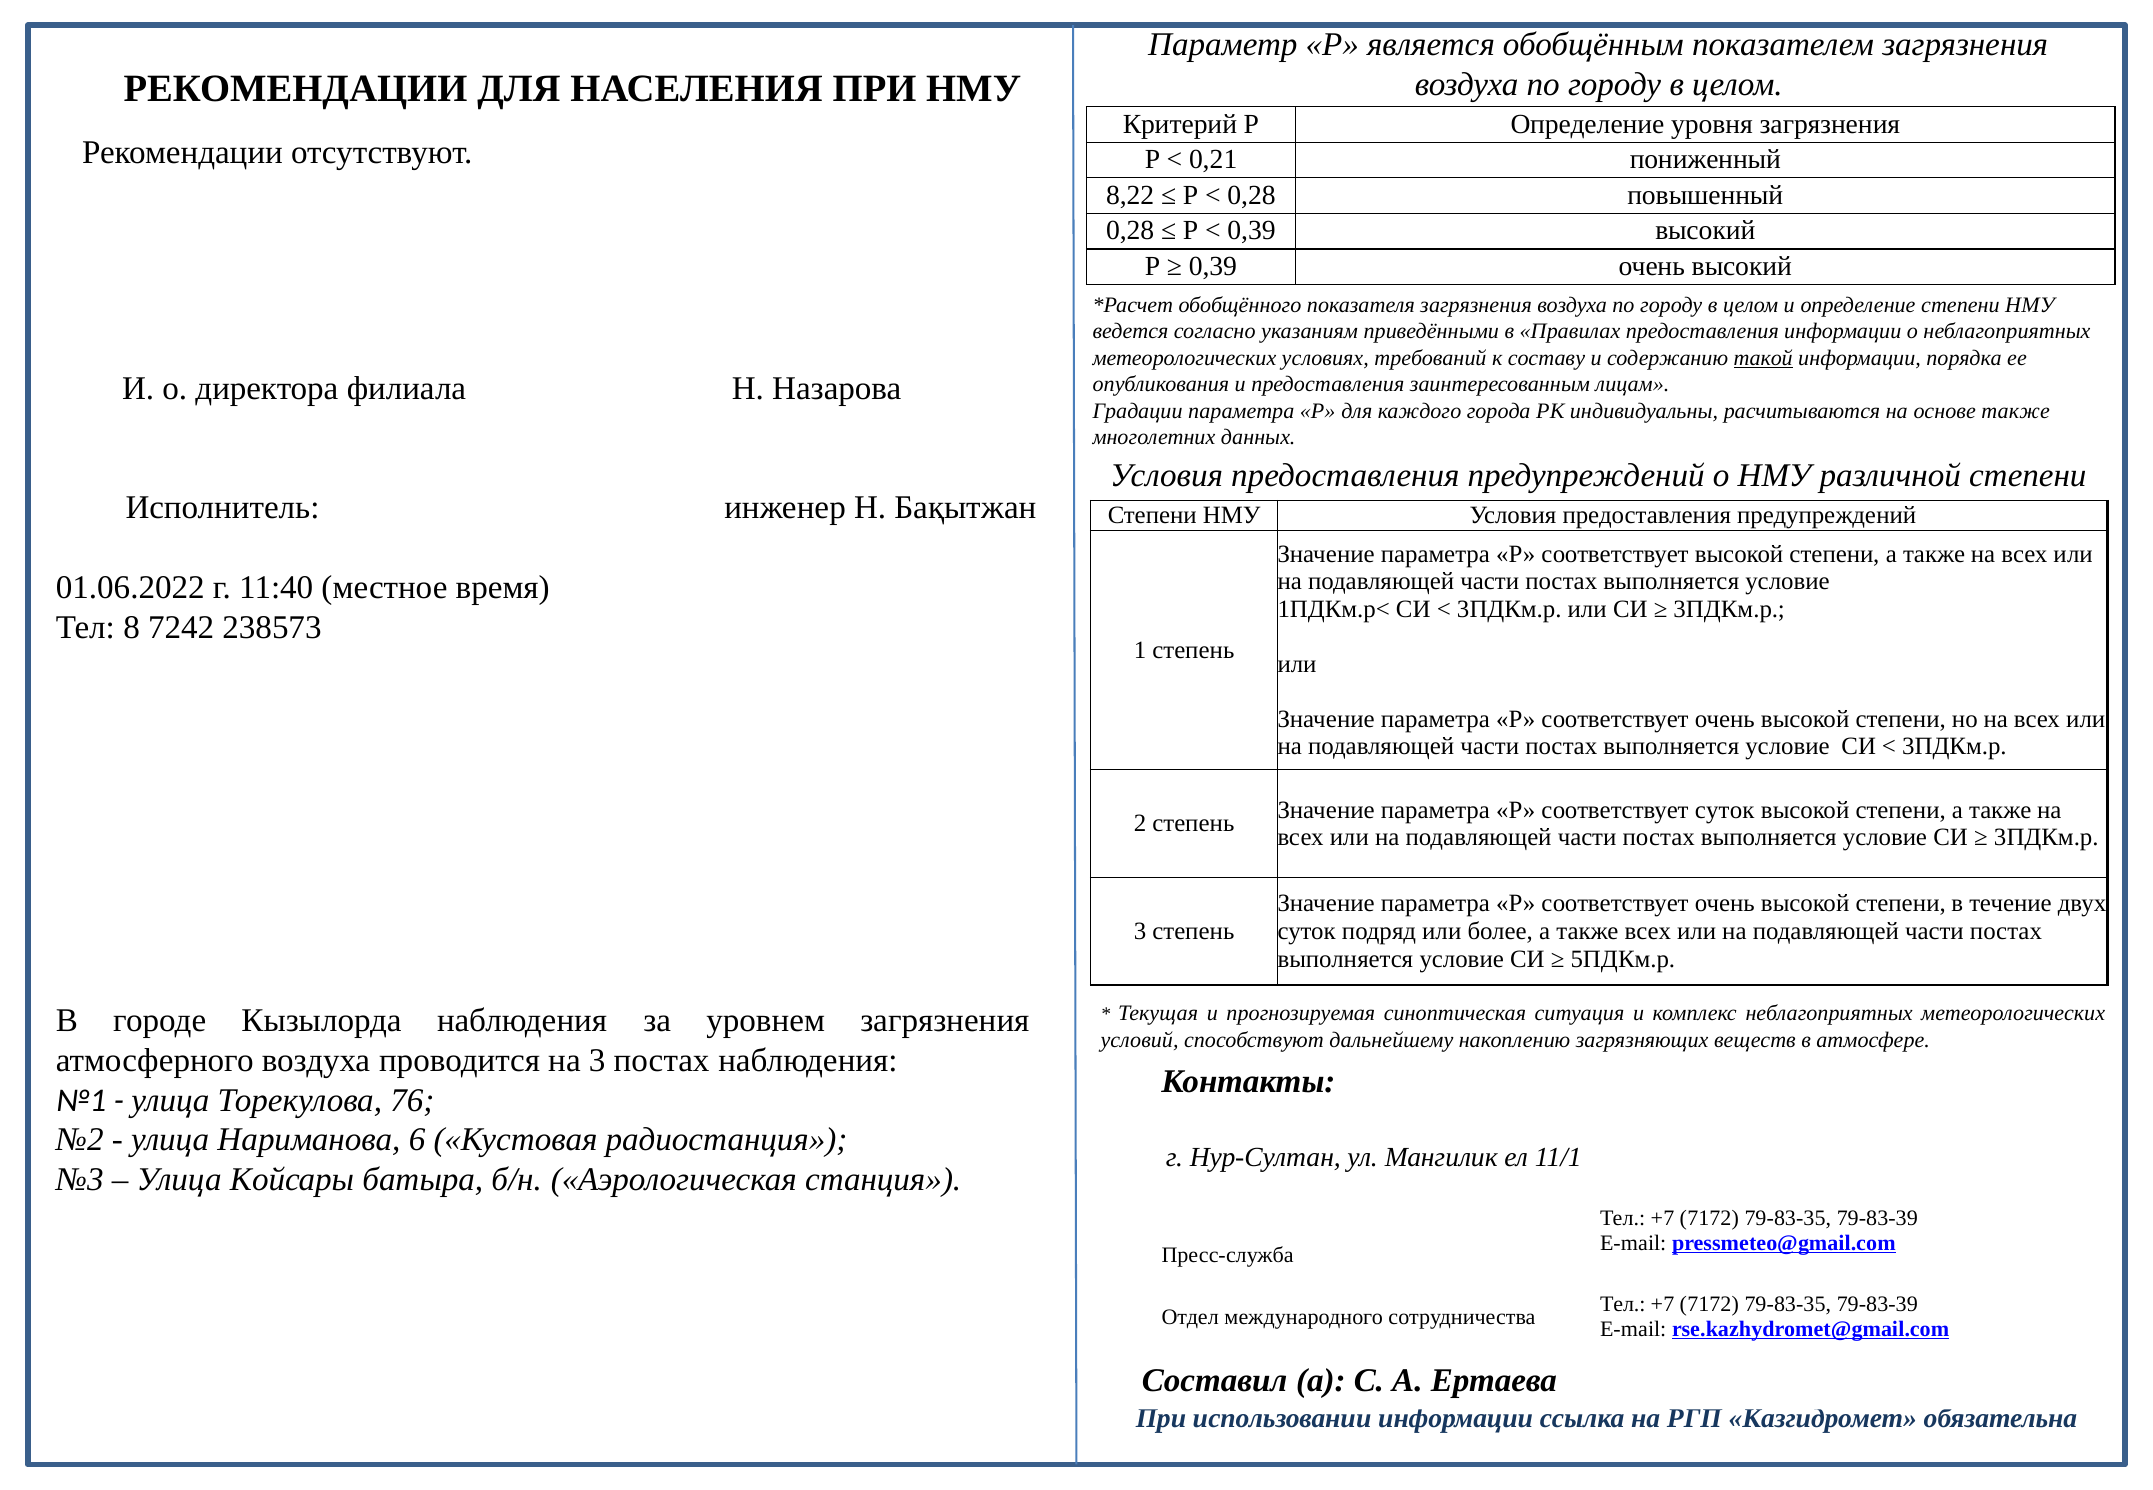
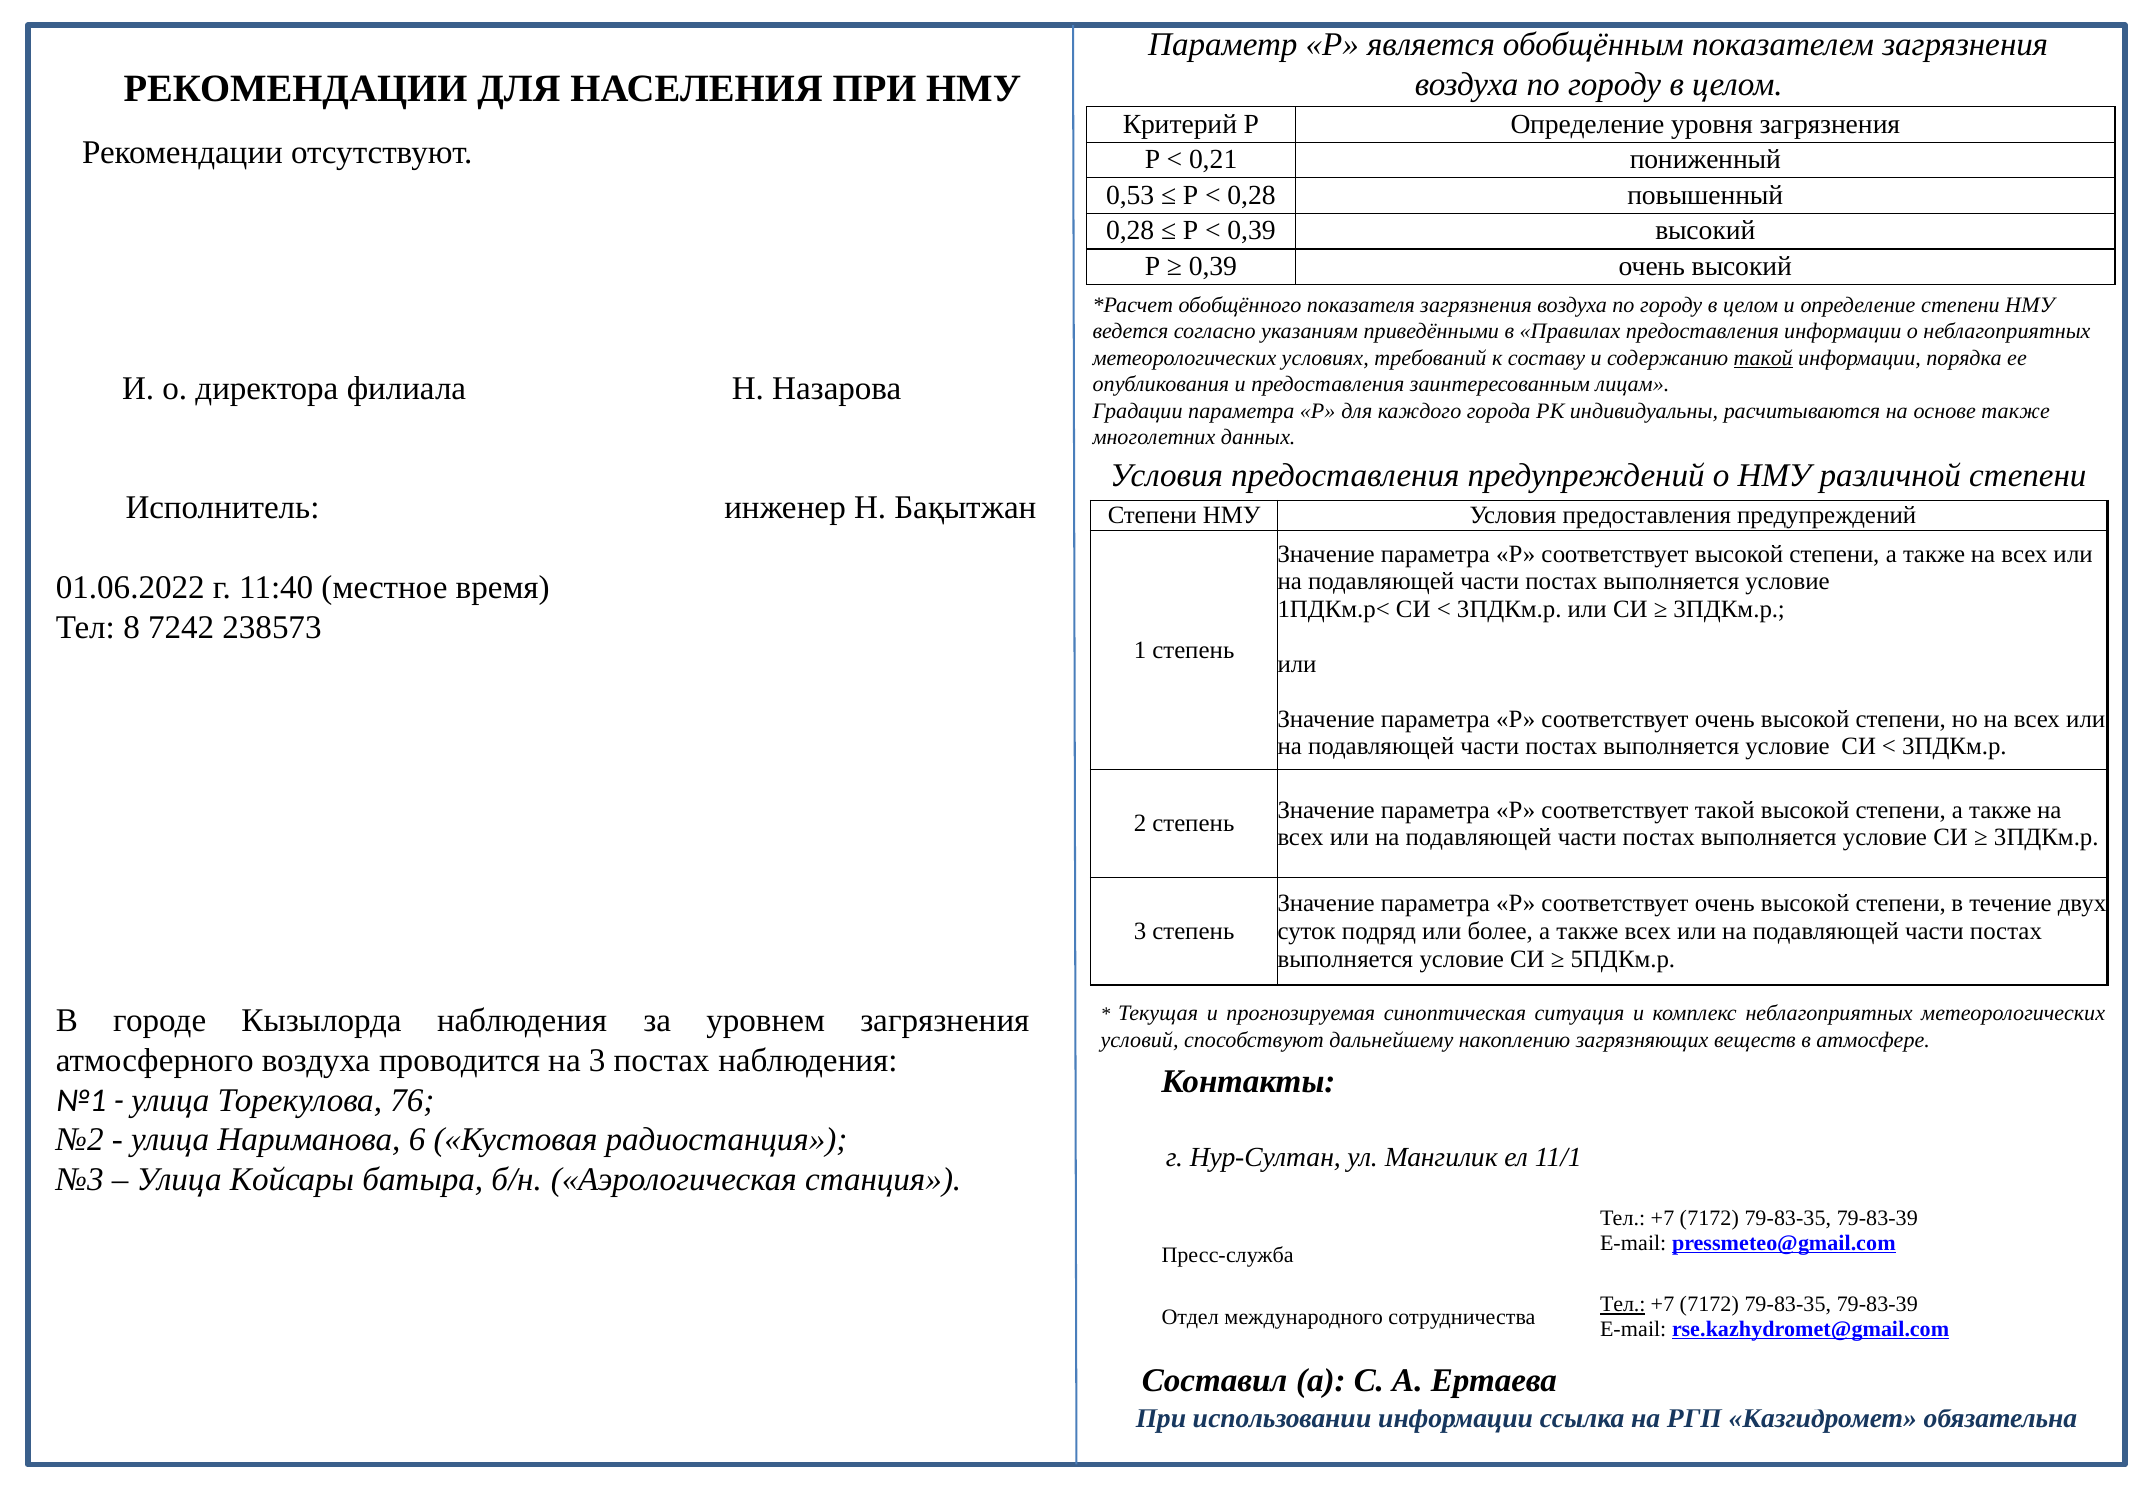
8,22: 8,22 -> 0,53
соответствует суток: суток -> такой
Тел at (1623, 1305) underline: none -> present
